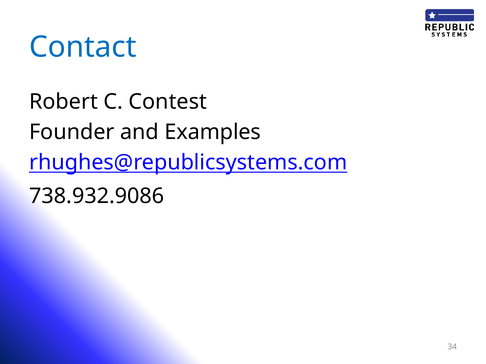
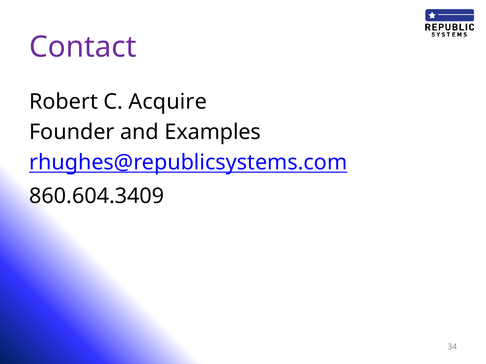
Contact colour: blue -> purple
Contest: Contest -> Acquire
738.932.9086: 738.932.9086 -> 860.604.3409
